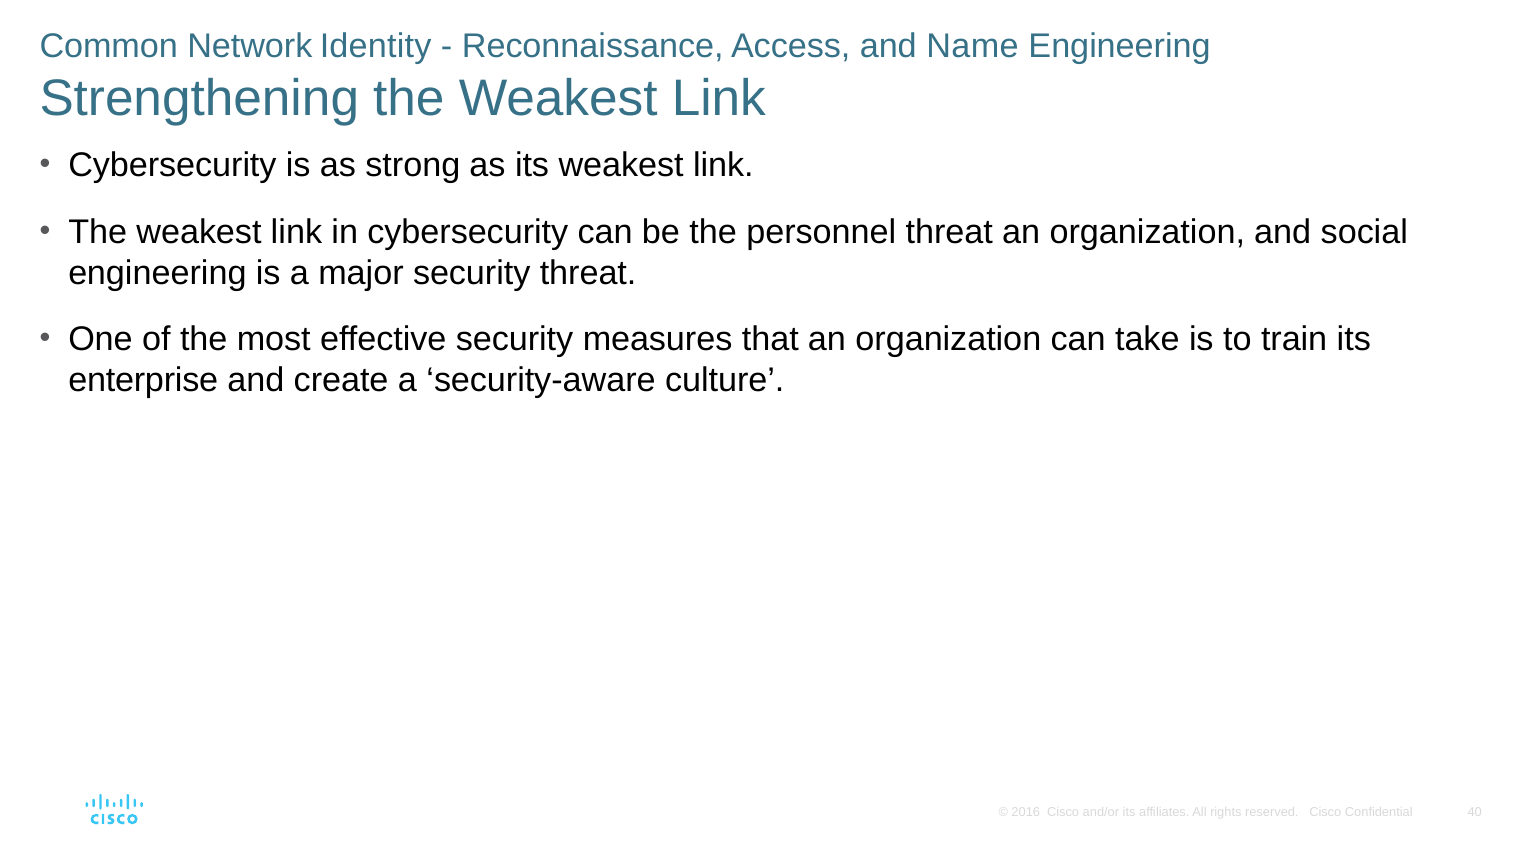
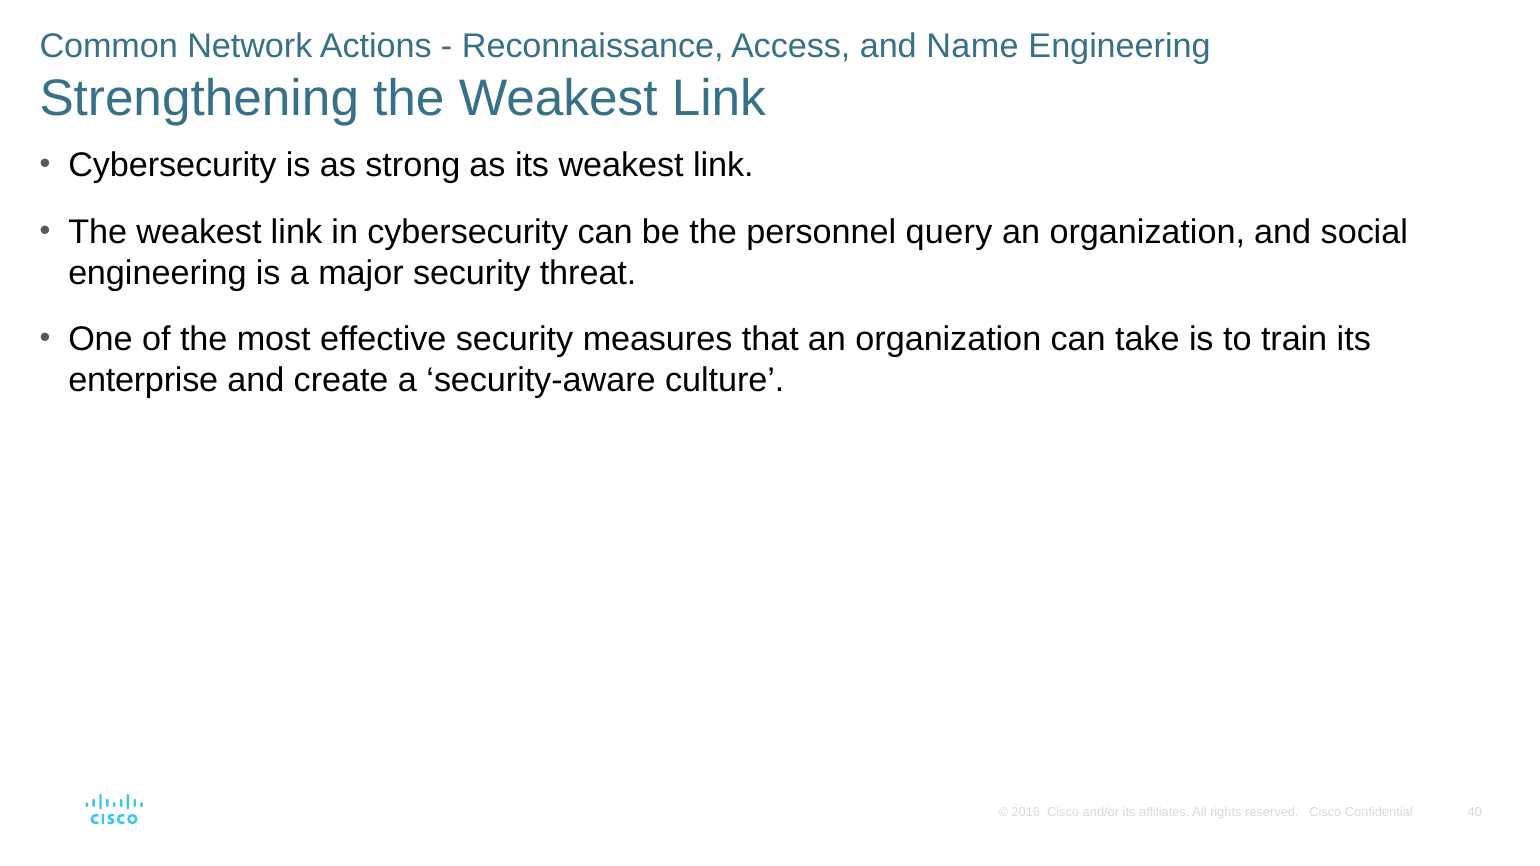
Identity: Identity -> Actions
personnel threat: threat -> query
